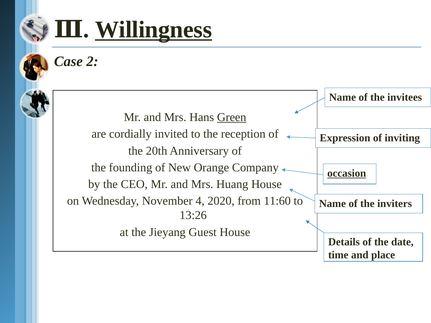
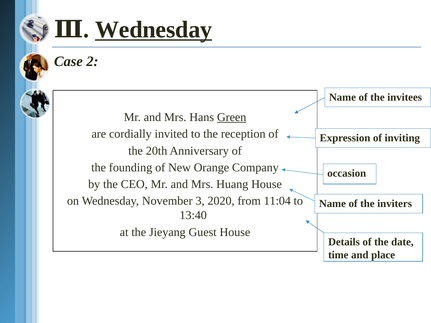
Ⅲ Willingness: Willingness -> Wednesday
occasion underline: present -> none
4: 4 -> 3
11:60: 11:60 -> 11:04
13:26: 13:26 -> 13:40
